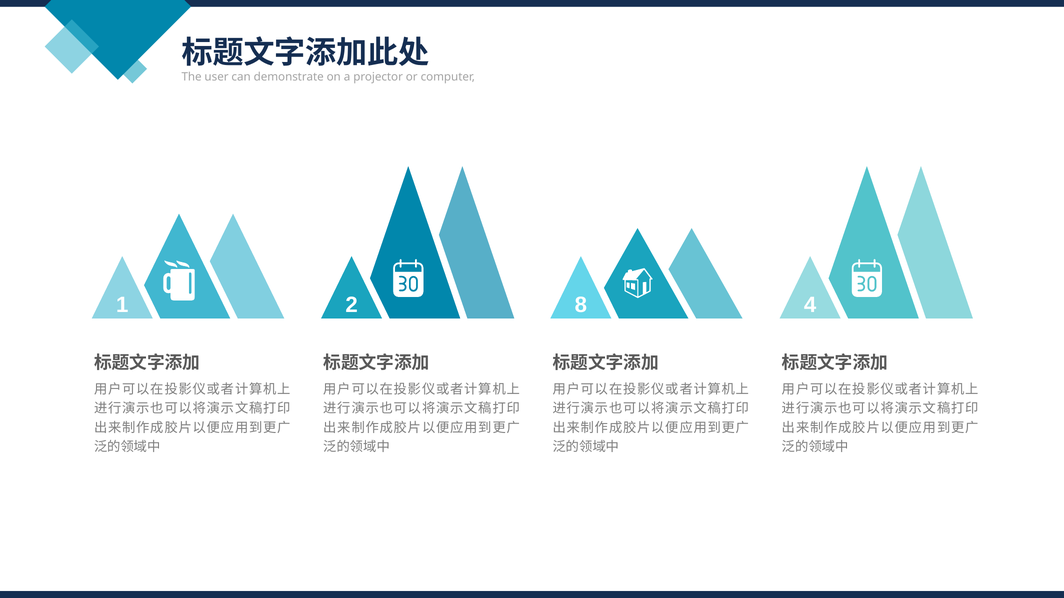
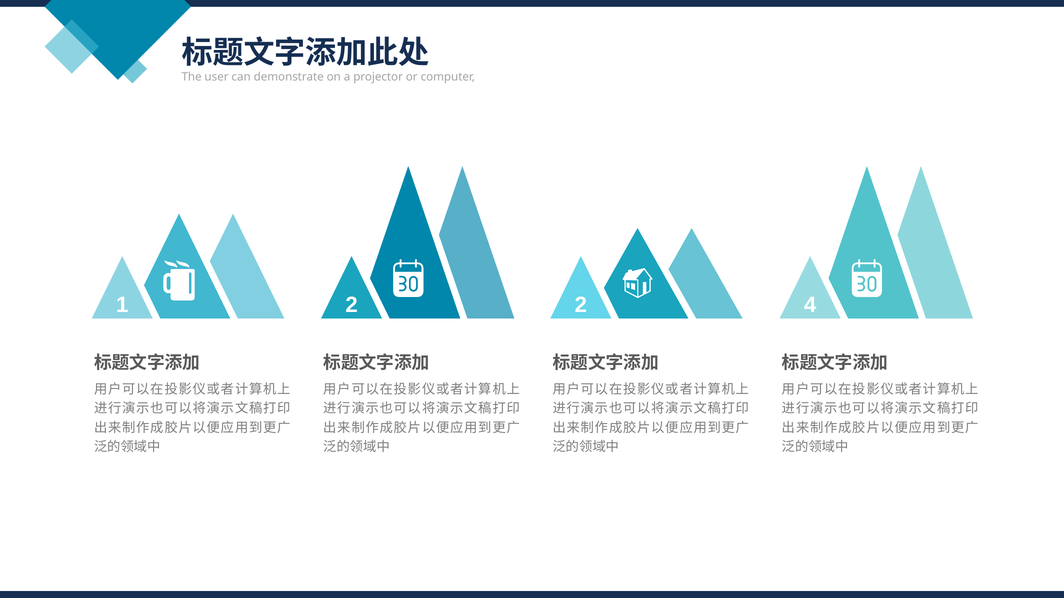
2 8: 8 -> 2
